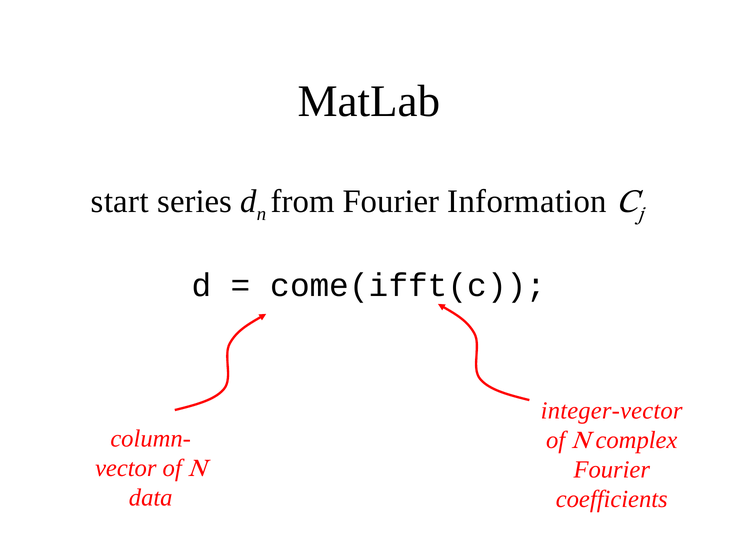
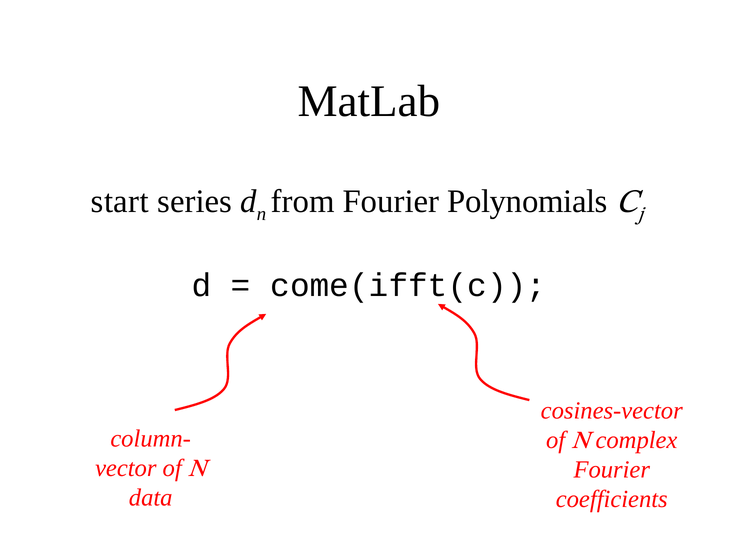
Information: Information -> Polynomials
integer-vector: integer-vector -> cosines-vector
